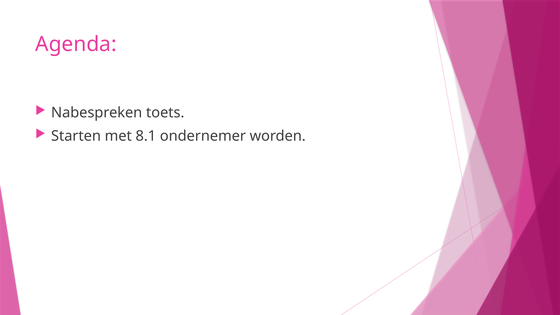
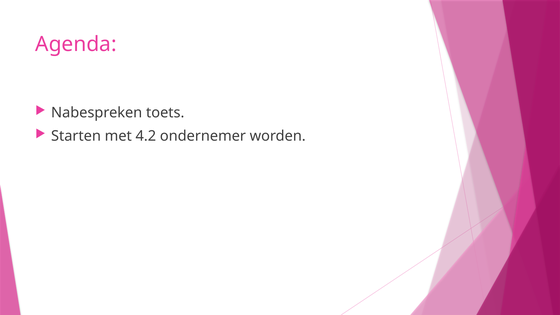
8.1: 8.1 -> 4.2
